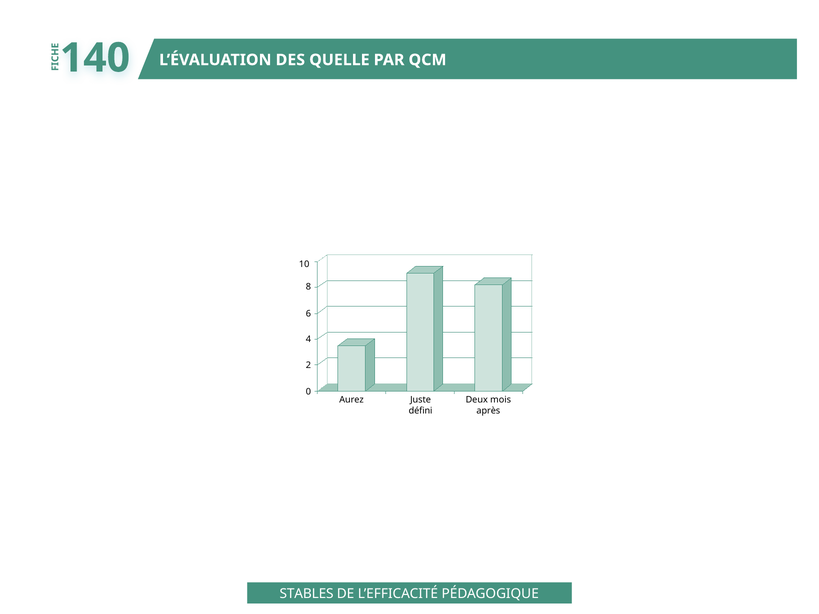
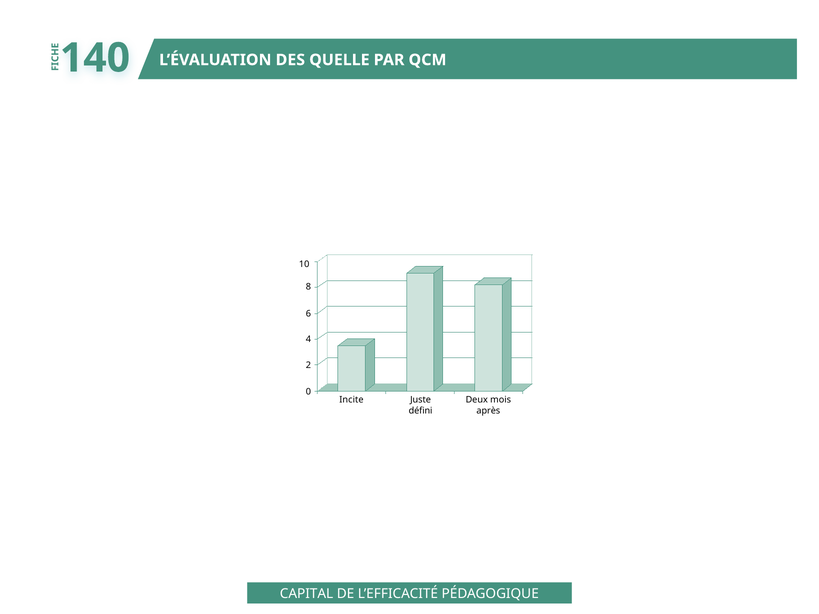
Aurez: Aurez -> Incite
STABLES: STABLES -> CAPITAL
